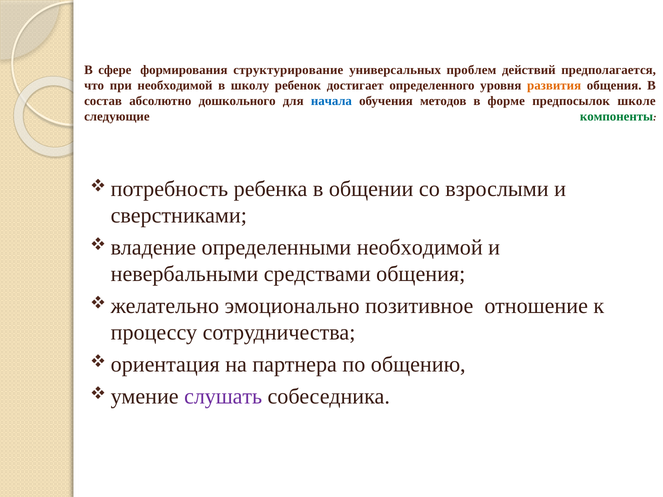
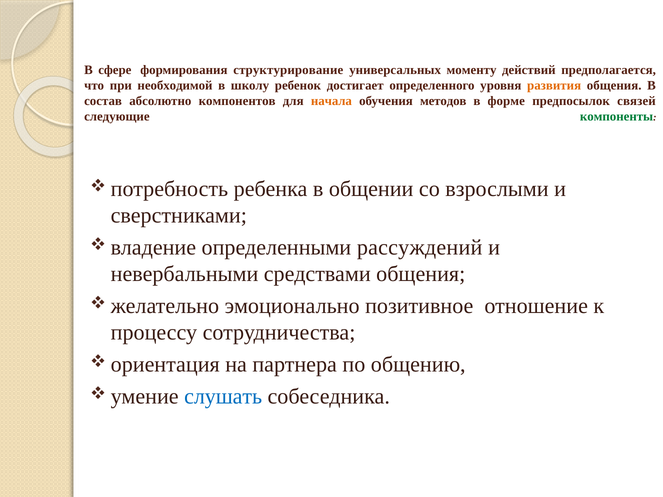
проблем: проблем -> моменту
дошкольного: дошкольного -> компонентов
начала colour: blue -> orange
школе: школе -> связей
определенными необходимой: необходимой -> рассуждений
слушать colour: purple -> blue
